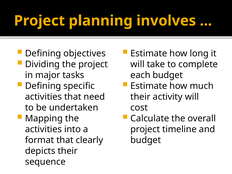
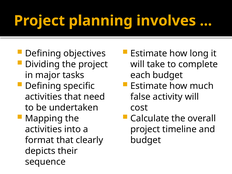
their at (140, 97): their -> false
